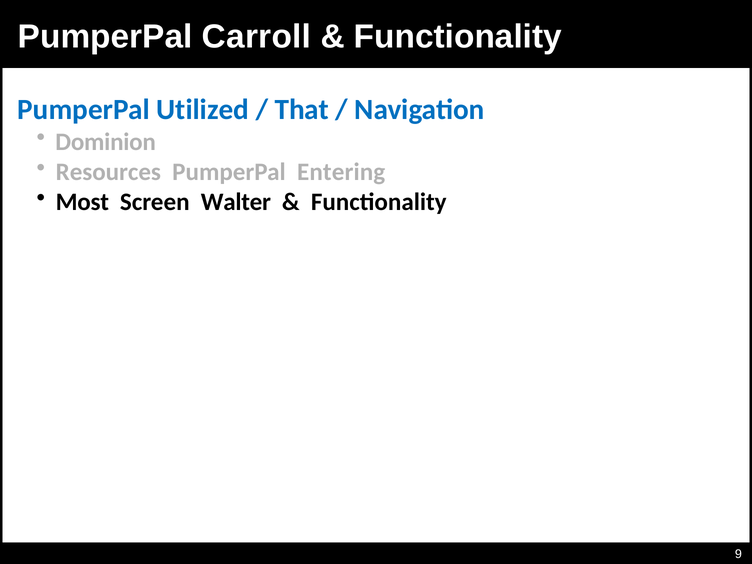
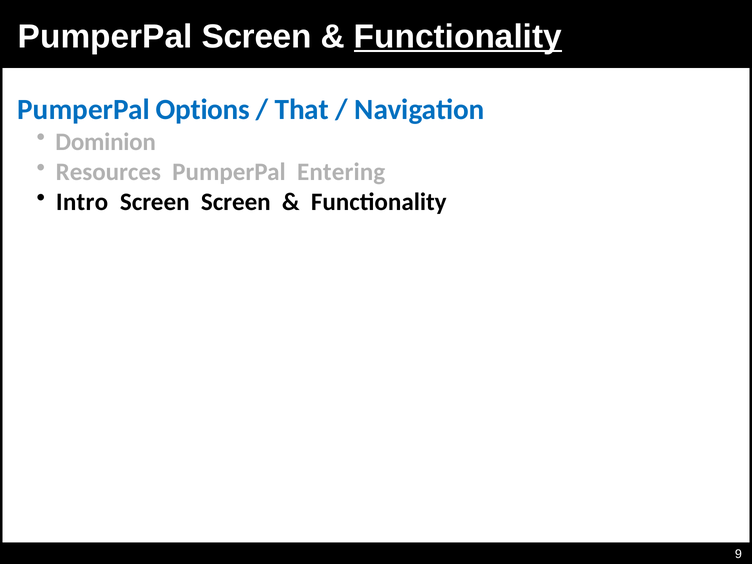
PumperPal Carroll: Carroll -> Screen
Functionality at (458, 37) underline: none -> present
Utilized: Utilized -> Options
Most: Most -> Intro
Screen Walter: Walter -> Screen
